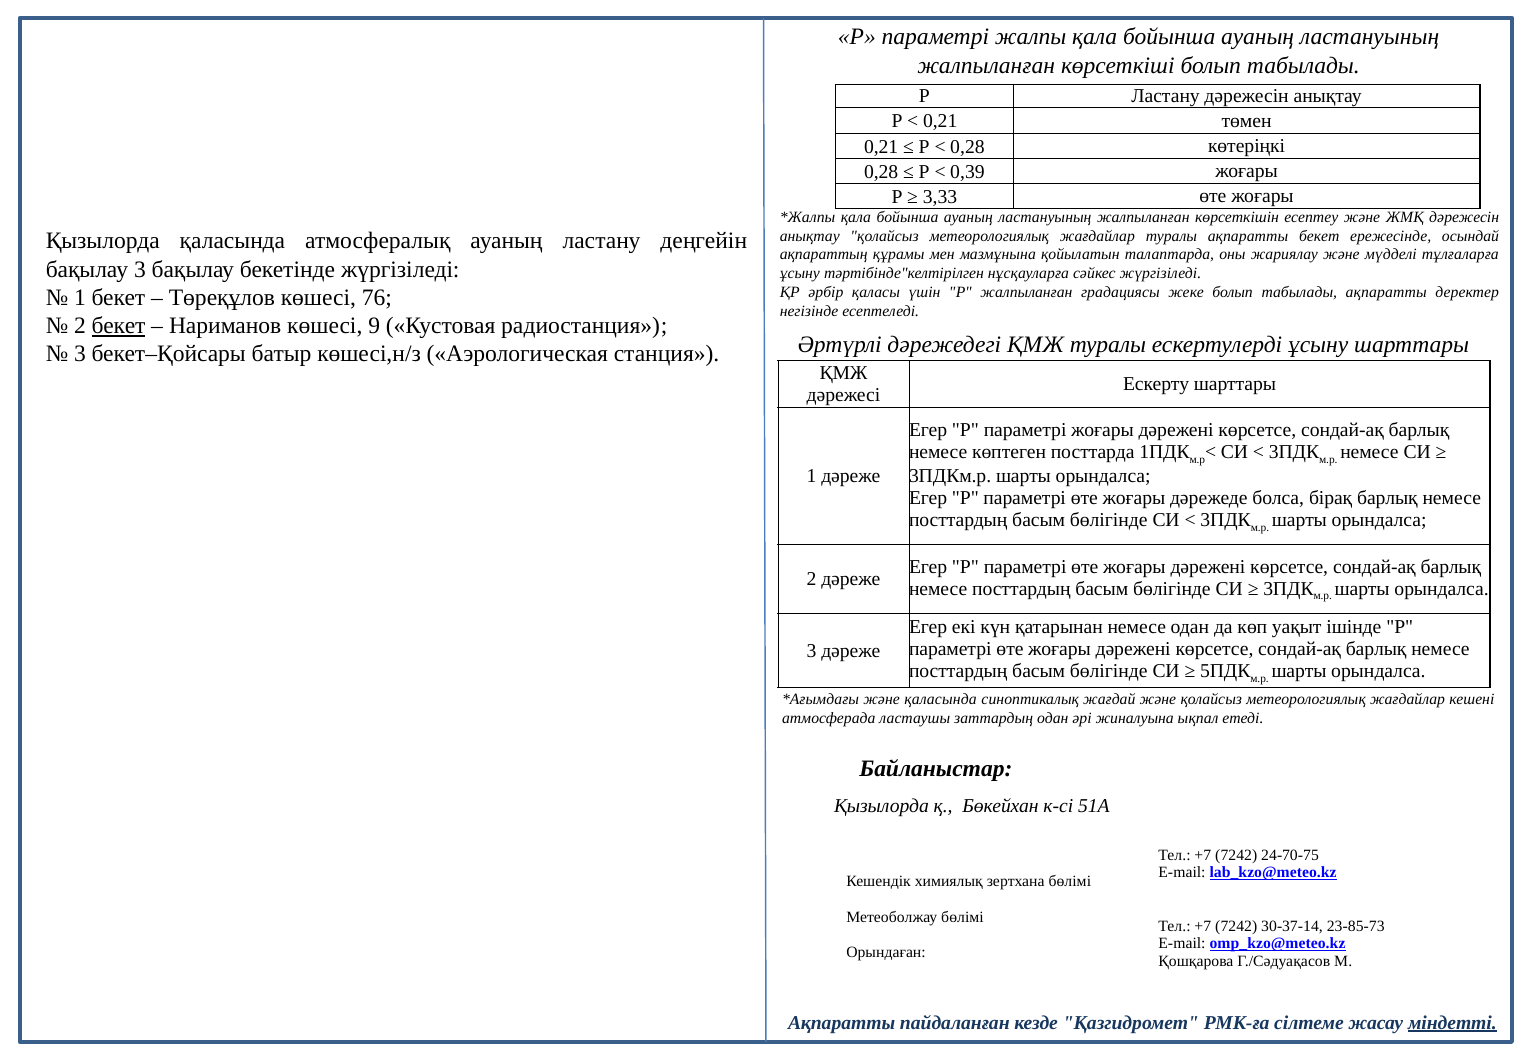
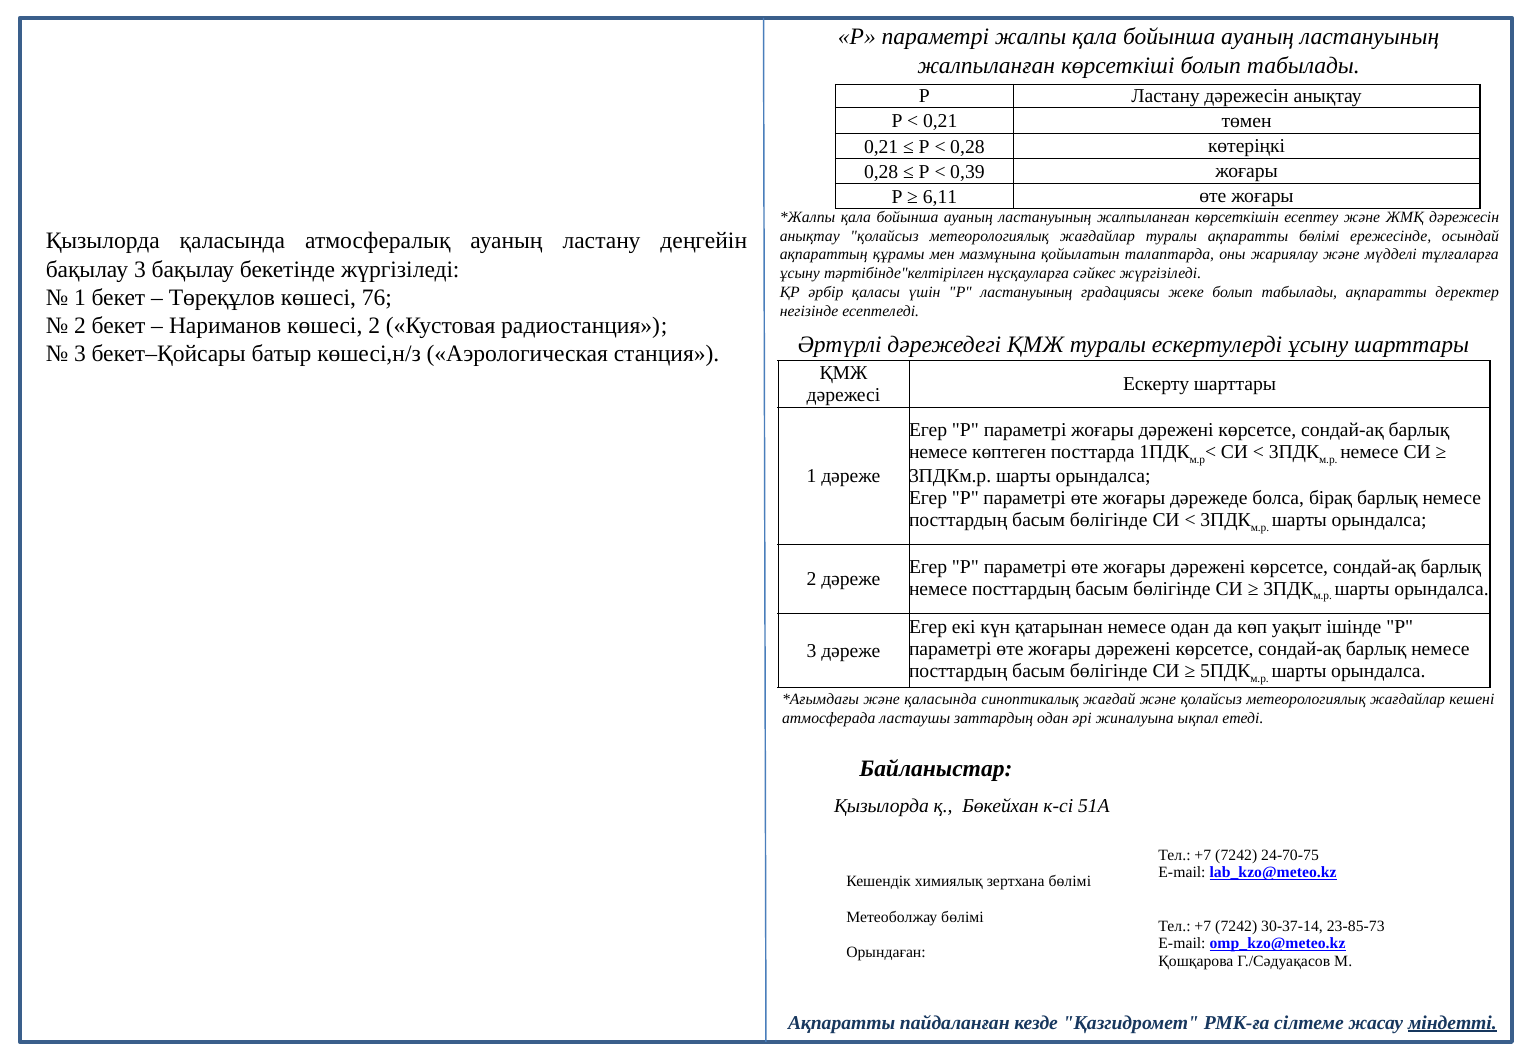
3,33: 3,33 -> 6,11
ақпаратты бекет: бекет -> бөлімі
Р жалпыланған: жалпыланған -> ластануының
бекет at (119, 326) underline: present -> none
көшесі 9: 9 -> 2
